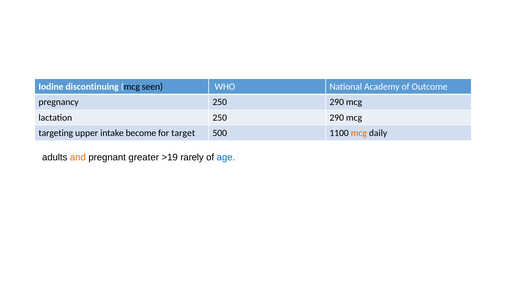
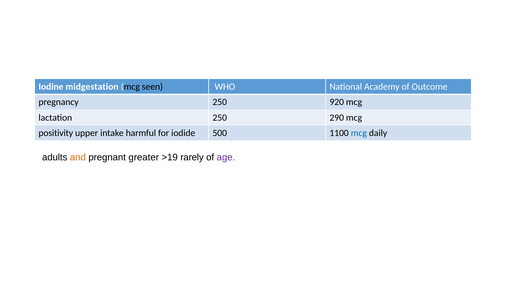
discontinuing: discontinuing -> midgestation
pregnancy 250 290: 290 -> 920
targeting: targeting -> positivity
become: become -> harmful
target: target -> iodide
mcg at (359, 133) colour: orange -> blue
age colour: blue -> purple
